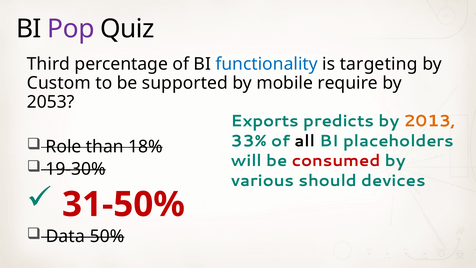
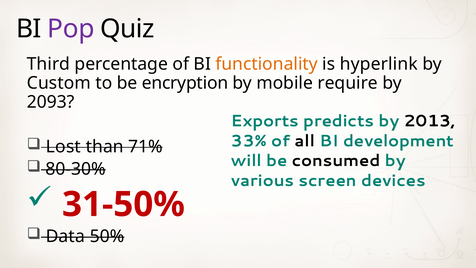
functionality colour: blue -> orange
targeting: targeting -> hyperlink
supported: supported -> encryption
2053: 2053 -> 2093
2013 colour: orange -> black
placeholders: placeholders -> development
Role: Role -> Lost
18%: 18% -> 71%
consumed colour: red -> black
19-30%: 19-30% -> 80-30%
should: should -> screen
